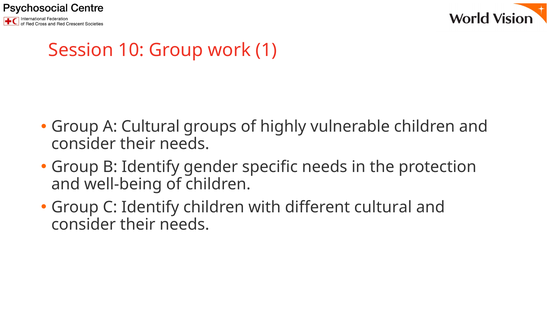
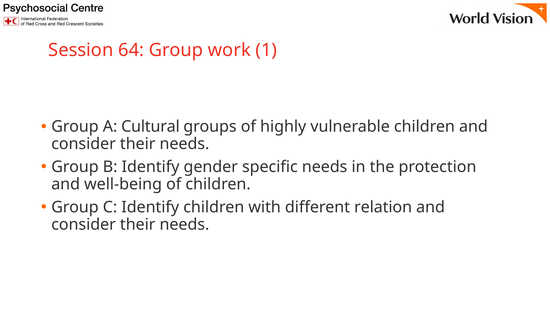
10: 10 -> 64
different cultural: cultural -> relation
